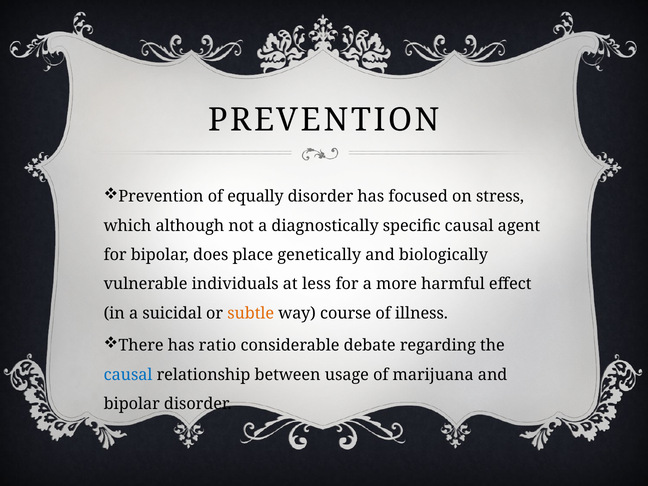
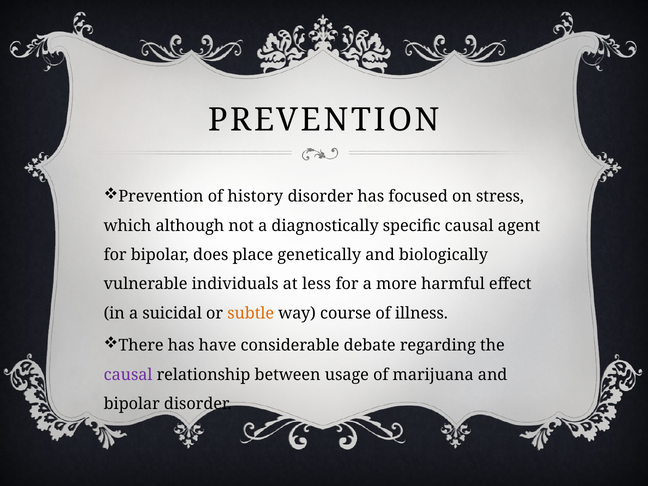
equally: equally -> history
ratio: ratio -> have
causal at (128, 375) colour: blue -> purple
